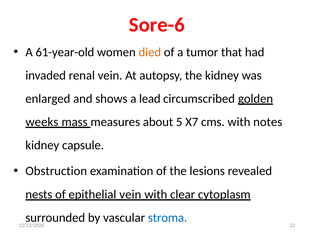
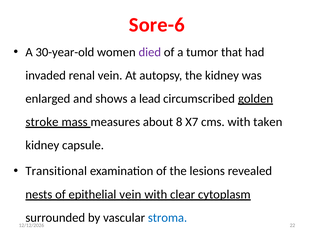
61-year-old: 61-year-old -> 30-year-old
died colour: orange -> purple
weeks: weeks -> stroke
5: 5 -> 8
notes: notes -> taken
Obstruction: Obstruction -> Transitional
